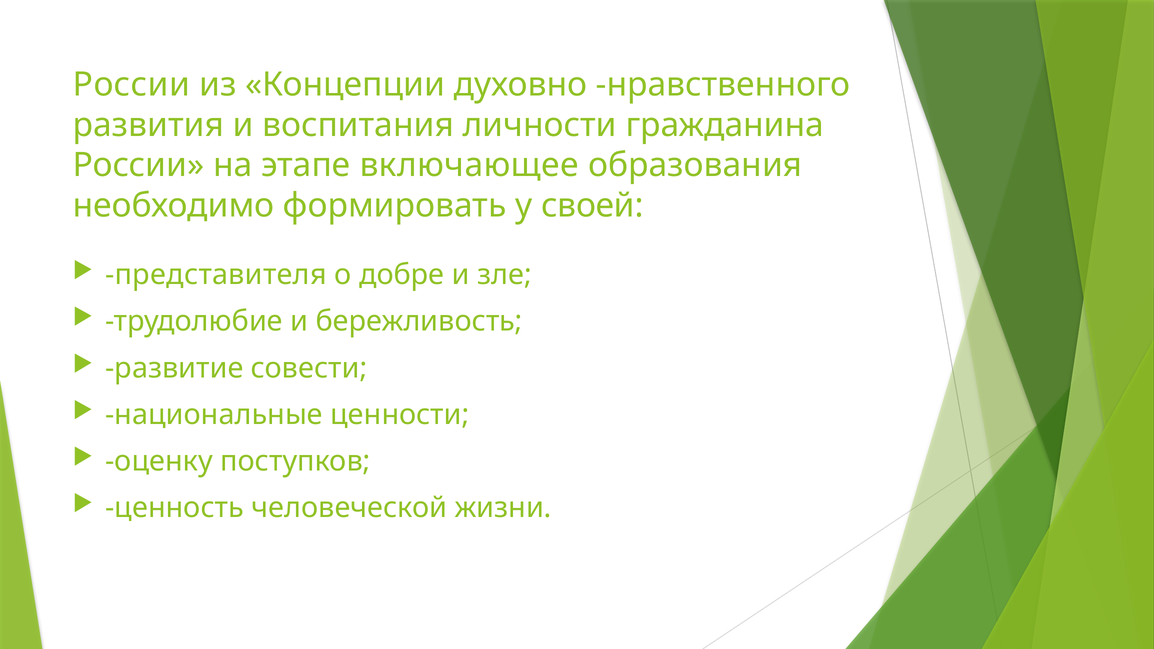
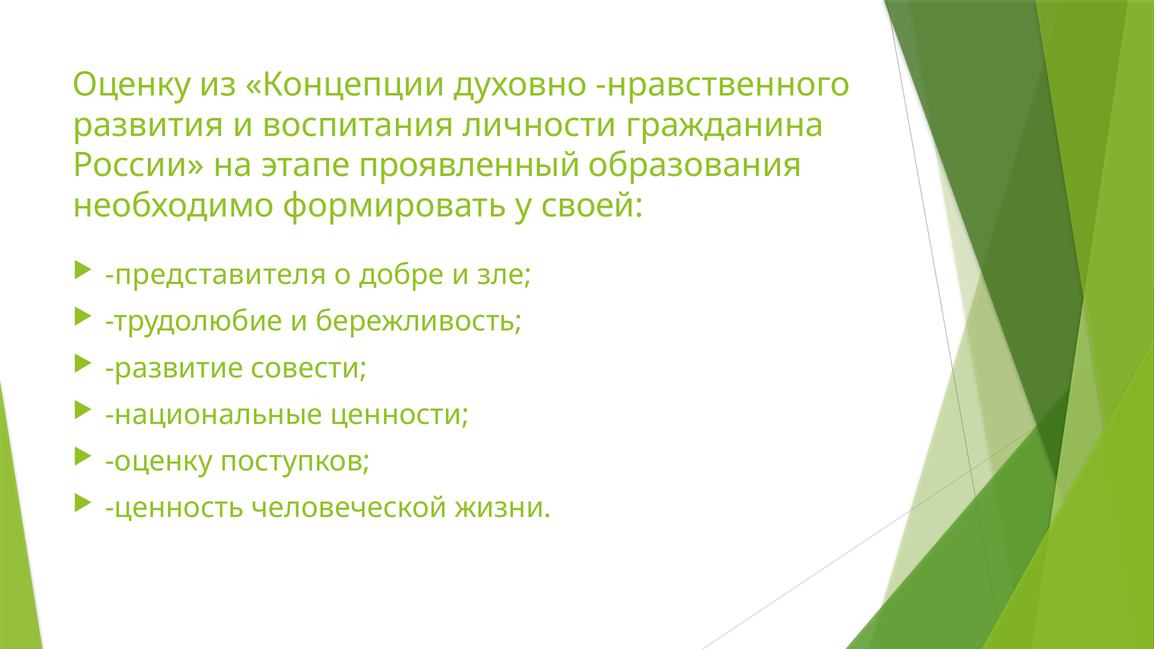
России at (131, 85): России -> Оценку
включающее: включающее -> проявленный
